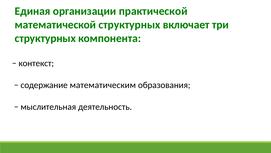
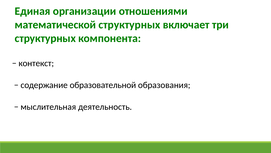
практической: практической -> отношениями
математическим: математическим -> образовательной
